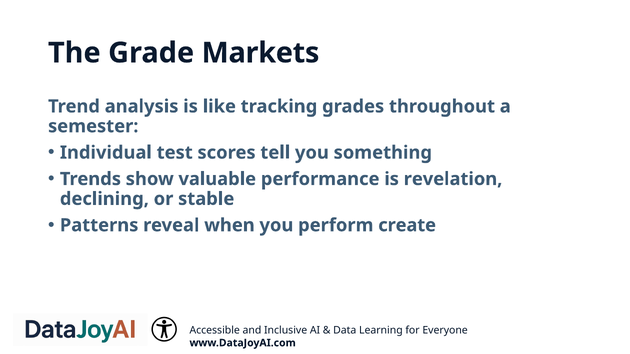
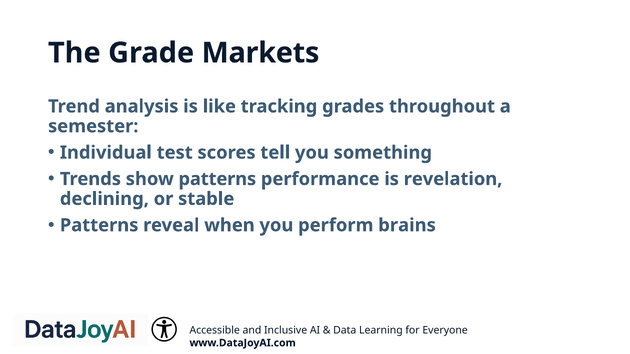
show valuable: valuable -> patterns
create: create -> brains
